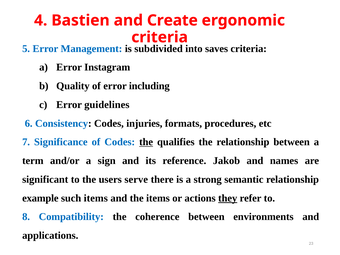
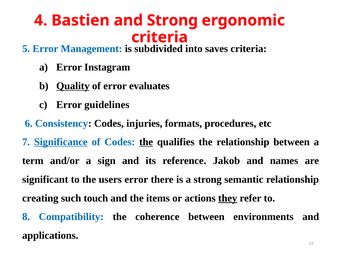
and Create: Create -> Strong
Quality underline: none -> present
including: including -> evaluates
Significance underline: none -> present
users serve: serve -> error
example: example -> creating
such items: items -> touch
